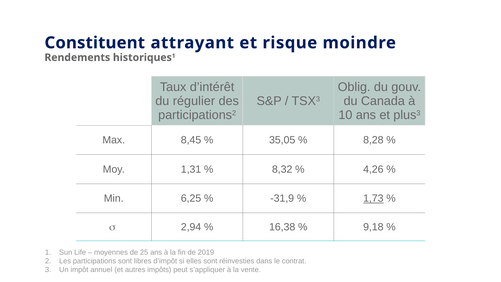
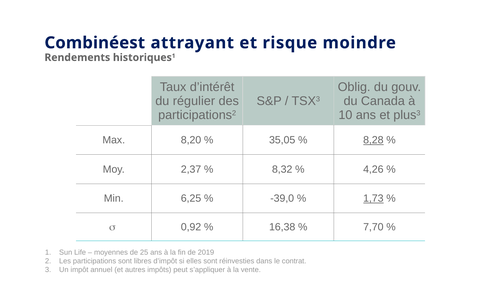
Constituent: Constituent -> Combinéest
8,45: 8,45 -> 8,20
8,28 underline: none -> present
1,31: 1,31 -> 2,37
-31,9: -31,9 -> -39,0
2,94: 2,94 -> 0,92
9,18: 9,18 -> 7,70
